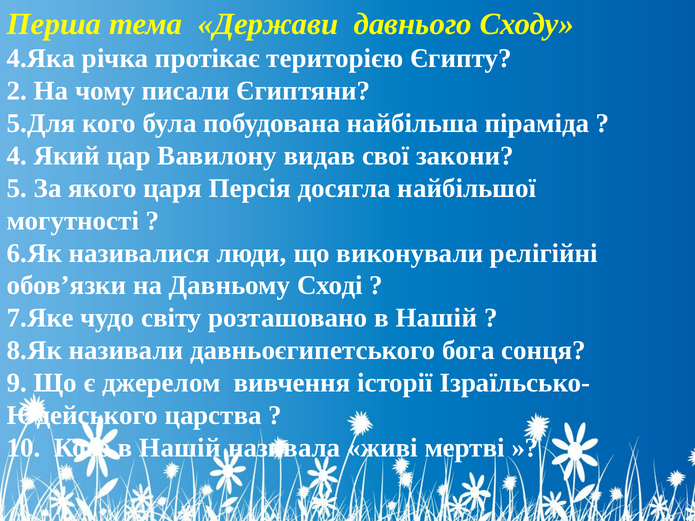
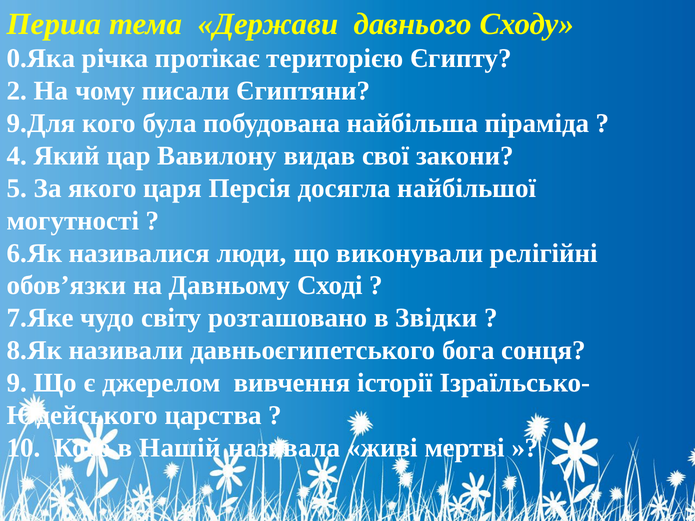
4.Яка: 4.Яка -> 0.Яка
5.Для: 5.Для -> 9.Для
розташовано в Нашій: Нашій -> Звідки
